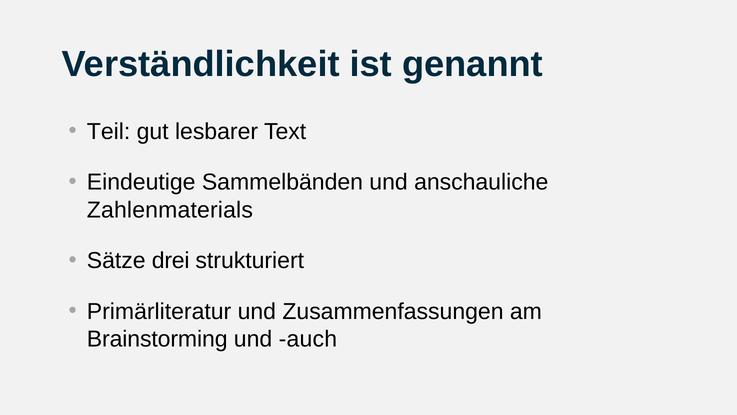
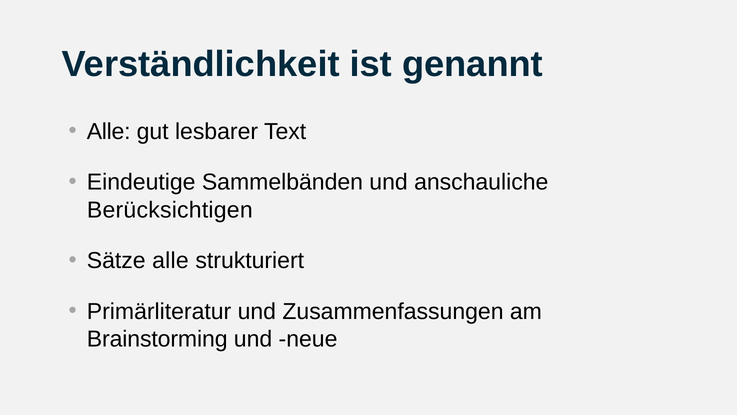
Teil at (109, 131): Teil -> Alle
Zahlenmaterials: Zahlenmaterials -> Berücksichtigen
Sätze drei: drei -> alle
auch: auch -> neue
